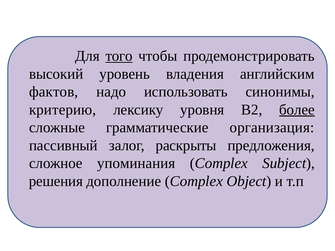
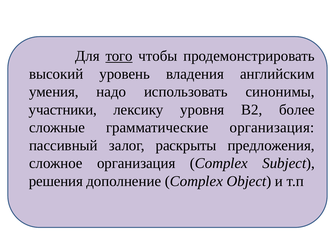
фактов: фактов -> умения
критерию: критерию -> участники
более underline: present -> none
сложное упоминания: упоминания -> организация
